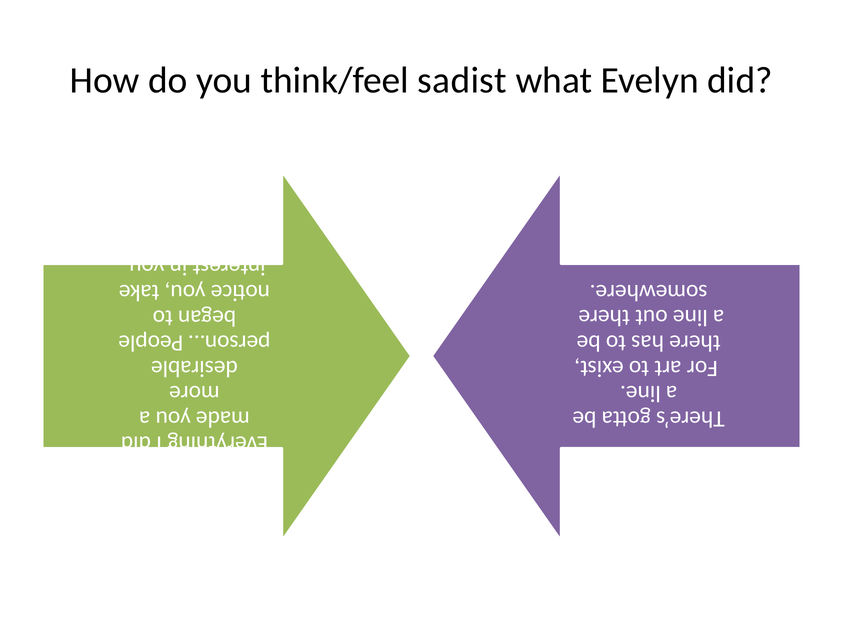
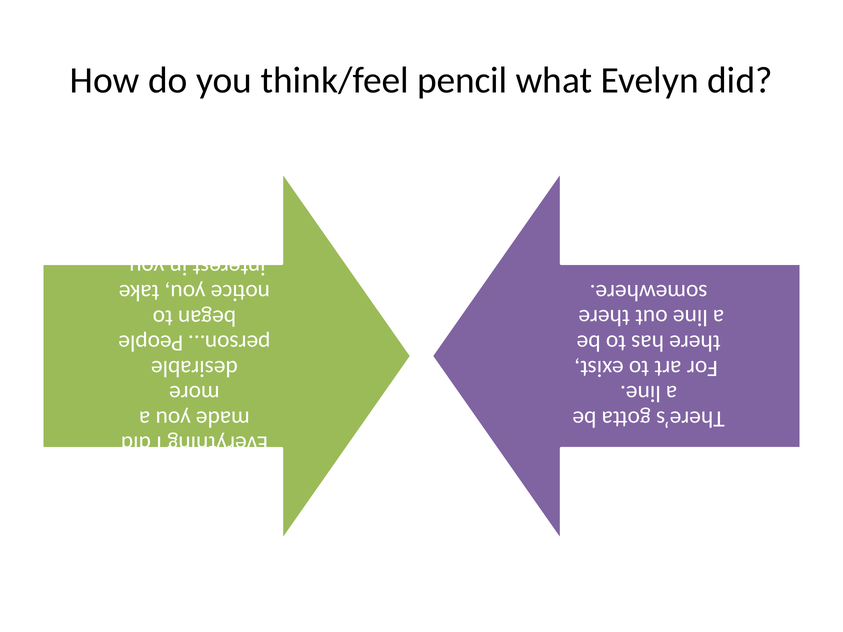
sadist: sadist -> pencil
